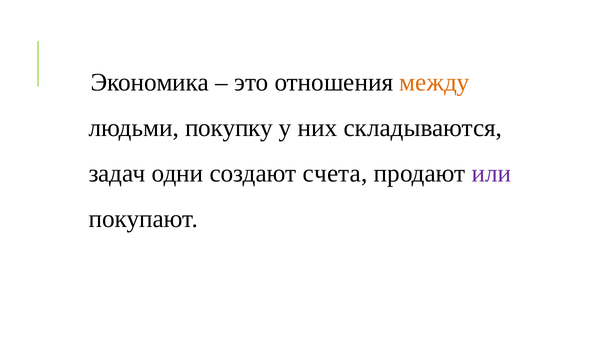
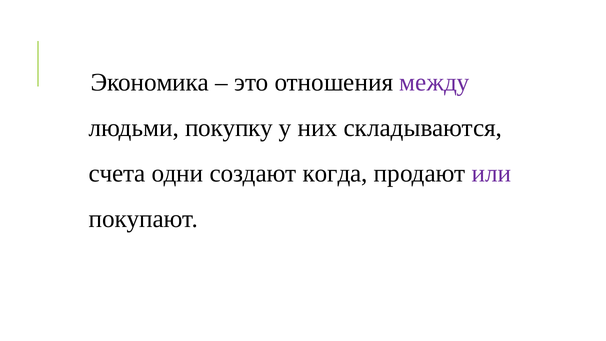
между colour: orange -> purple
задач: задач -> счета
счета: счета -> когда
